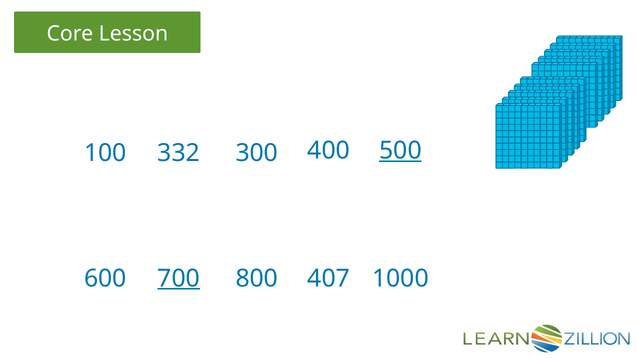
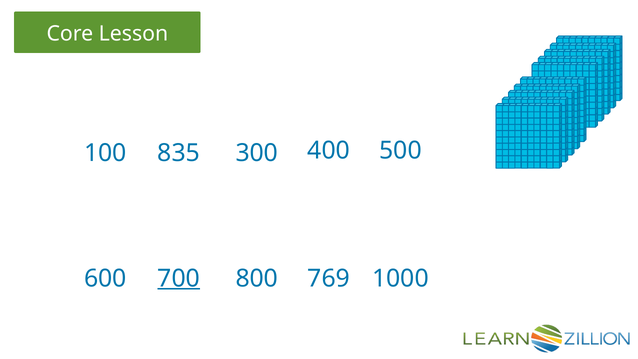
332: 332 -> 835
500 underline: present -> none
407: 407 -> 769
